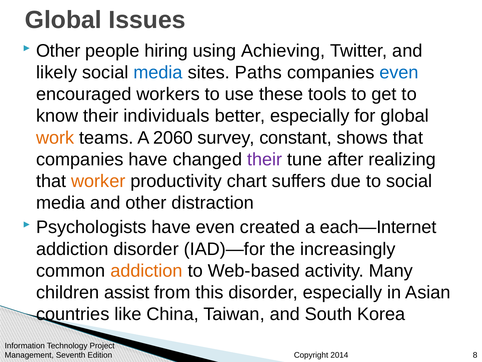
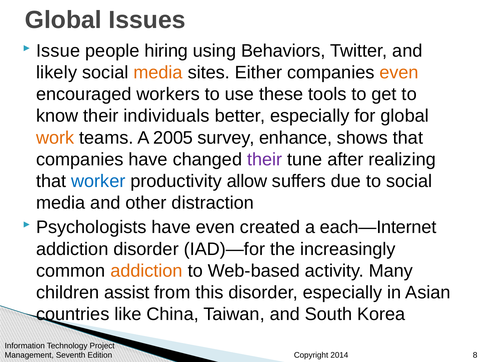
Other at (58, 51): Other -> Issue
Achieving: Achieving -> Behaviors
media at (158, 72) colour: blue -> orange
Paths: Paths -> Either
even at (399, 72) colour: blue -> orange
2060: 2060 -> 2005
constant: constant -> enhance
worker colour: orange -> blue
chart: chart -> allow
